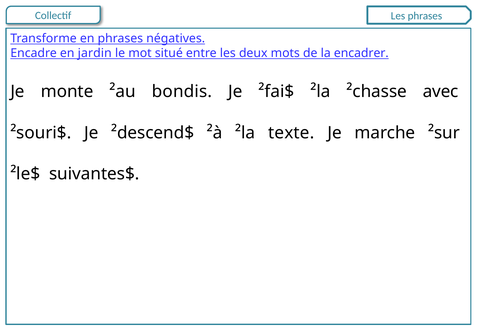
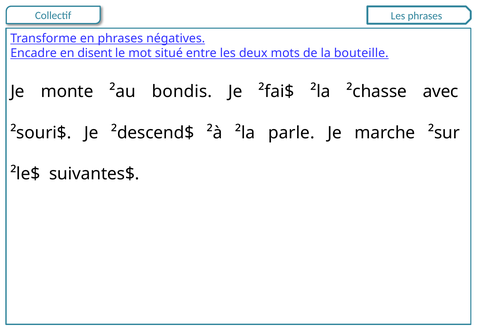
jardin: jardin -> disent
encadrer: encadrer -> bouteille
texte: texte -> parle
